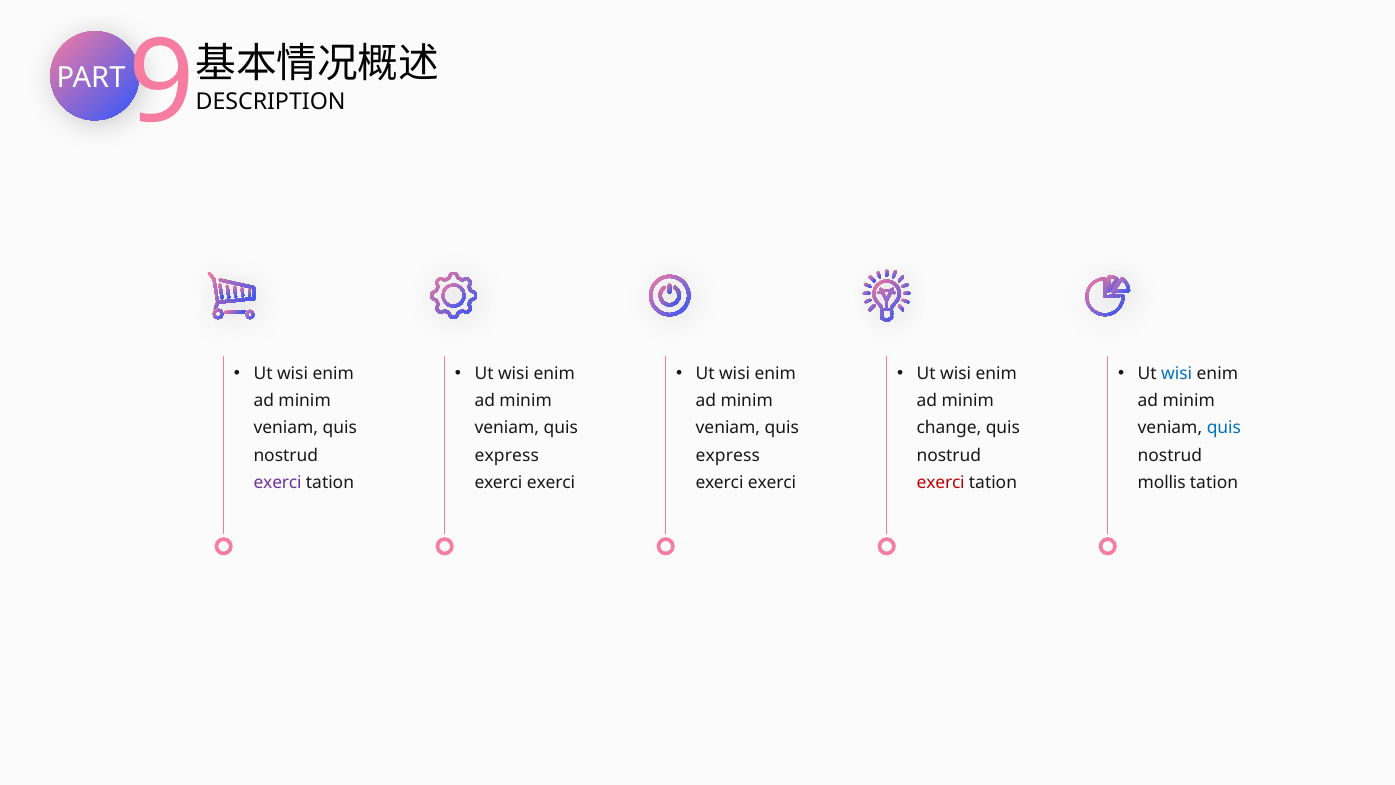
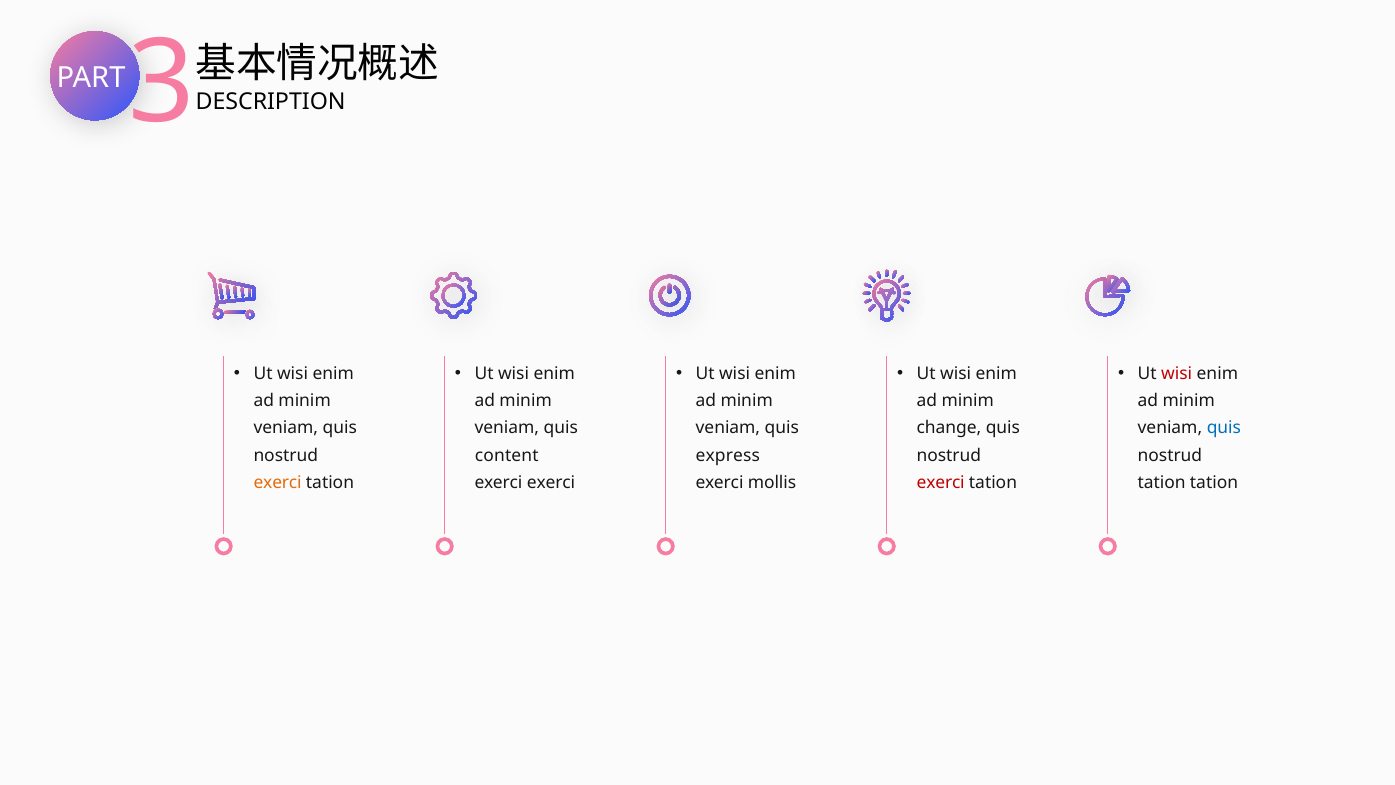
9: 9 -> 3
wisi at (1177, 374) colour: blue -> red
express at (507, 455): express -> content
exerci at (278, 482) colour: purple -> orange
exerci at (772, 482): exerci -> mollis
mollis at (1162, 482): mollis -> tation
